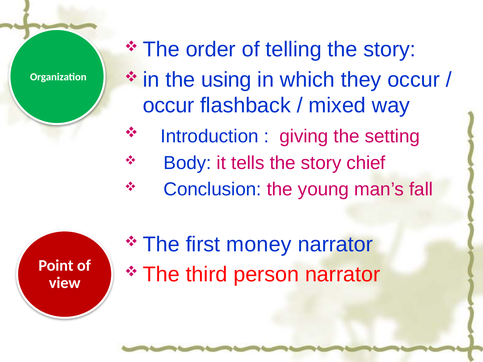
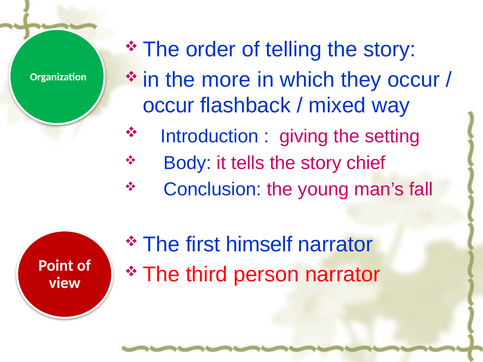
using: using -> more
money: money -> himself
